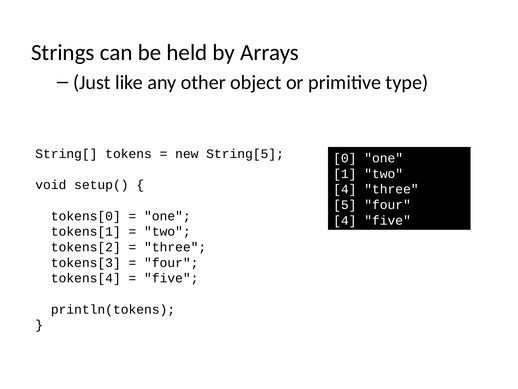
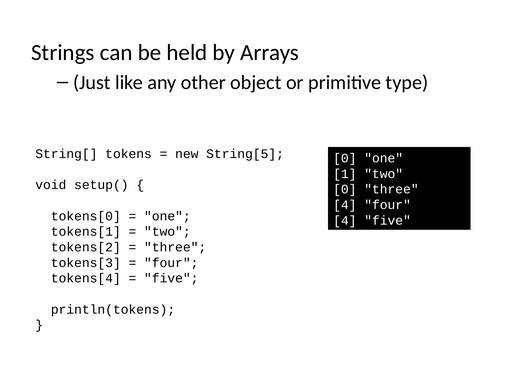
4 at (345, 189): 4 -> 0
5 at (345, 205): 5 -> 4
